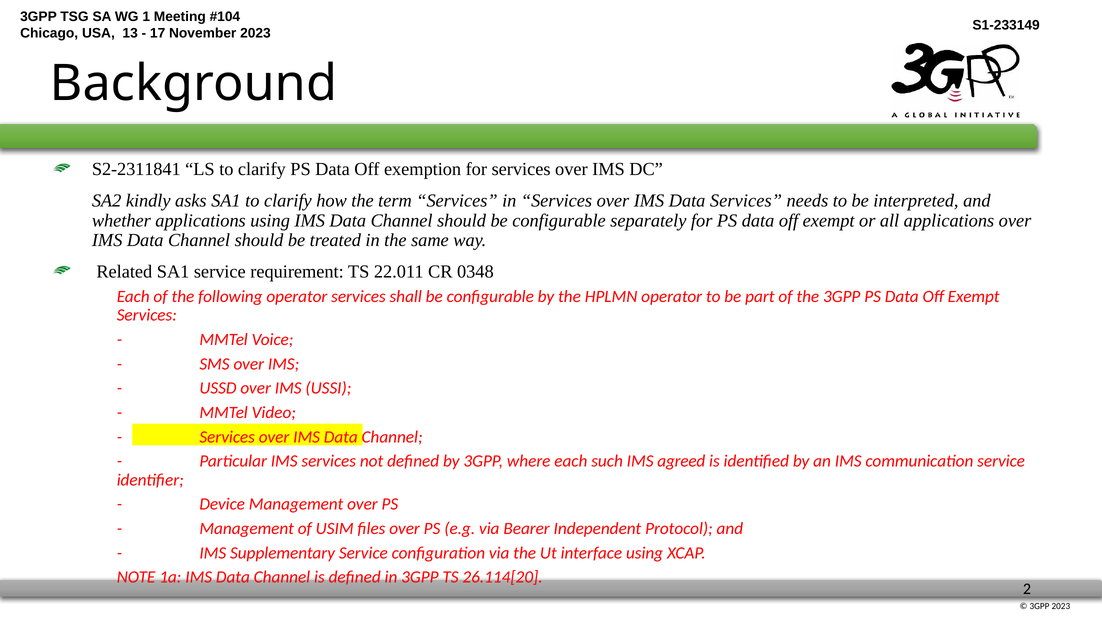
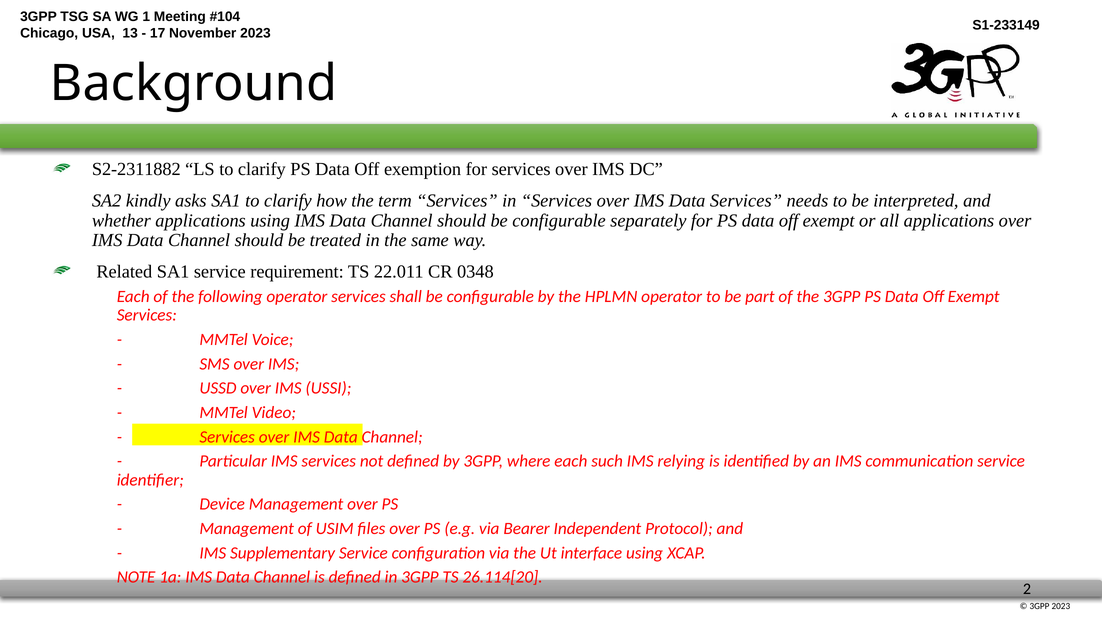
S2-2311841: S2-2311841 -> S2-2311882
agreed: agreed -> relying
